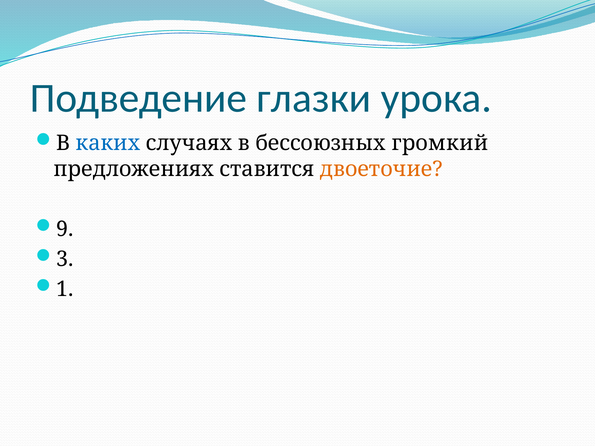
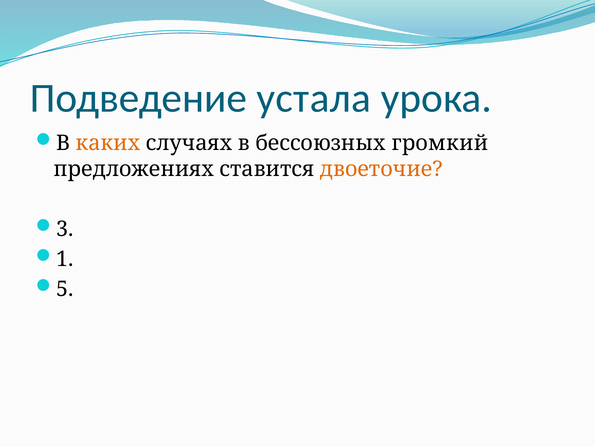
глазки: глазки -> устала
каких colour: blue -> orange
9: 9 -> 3
3: 3 -> 1
1: 1 -> 5
